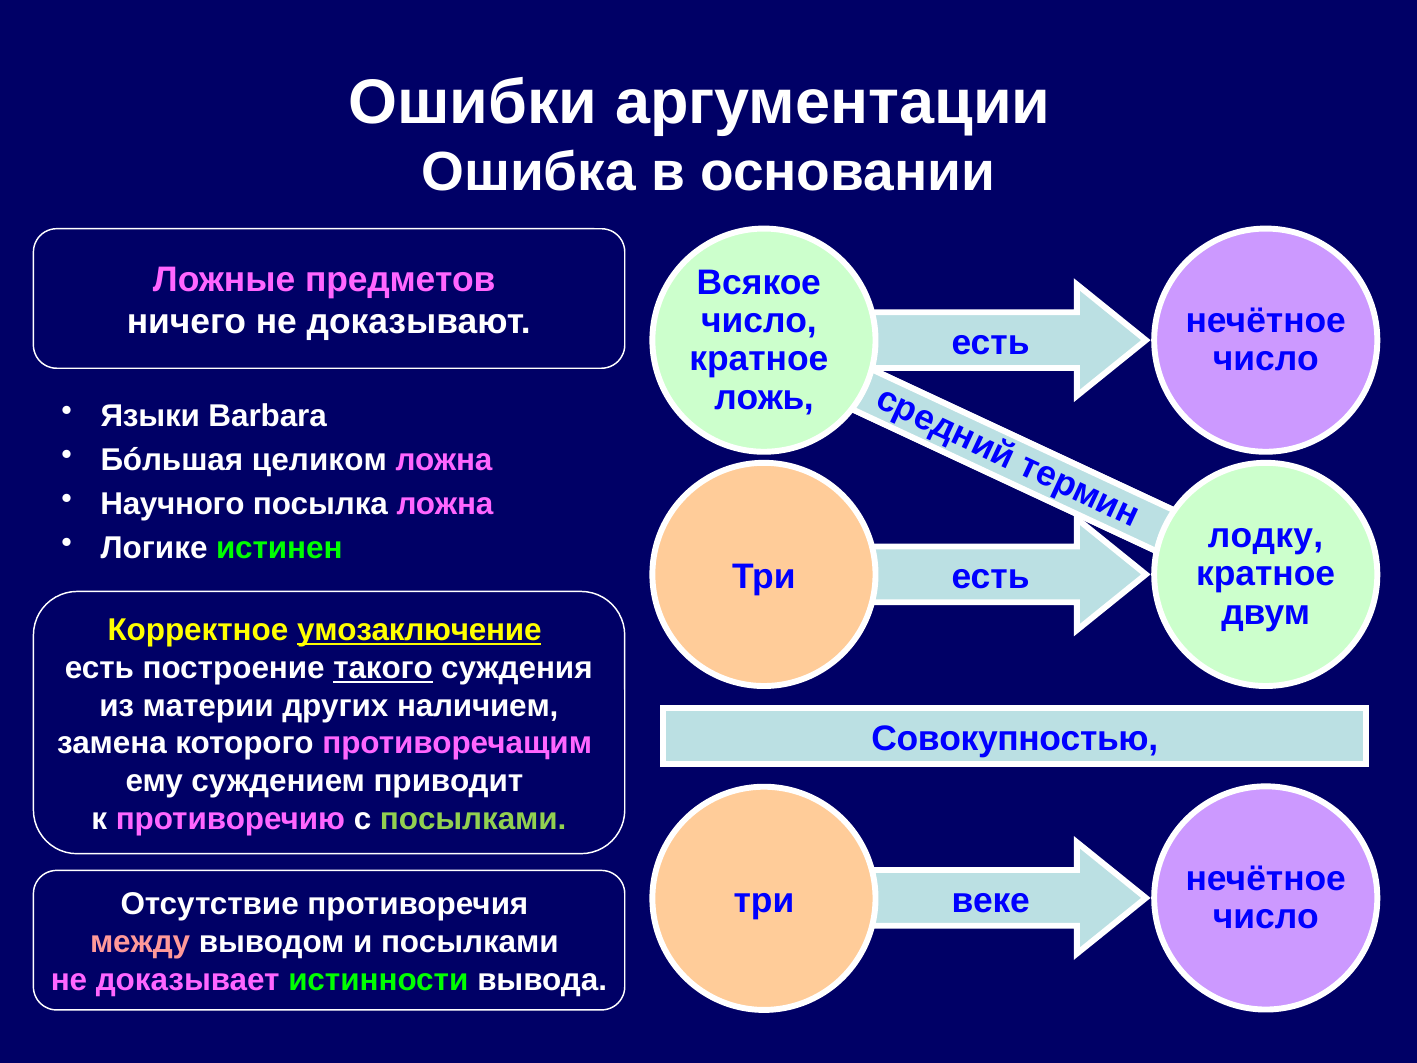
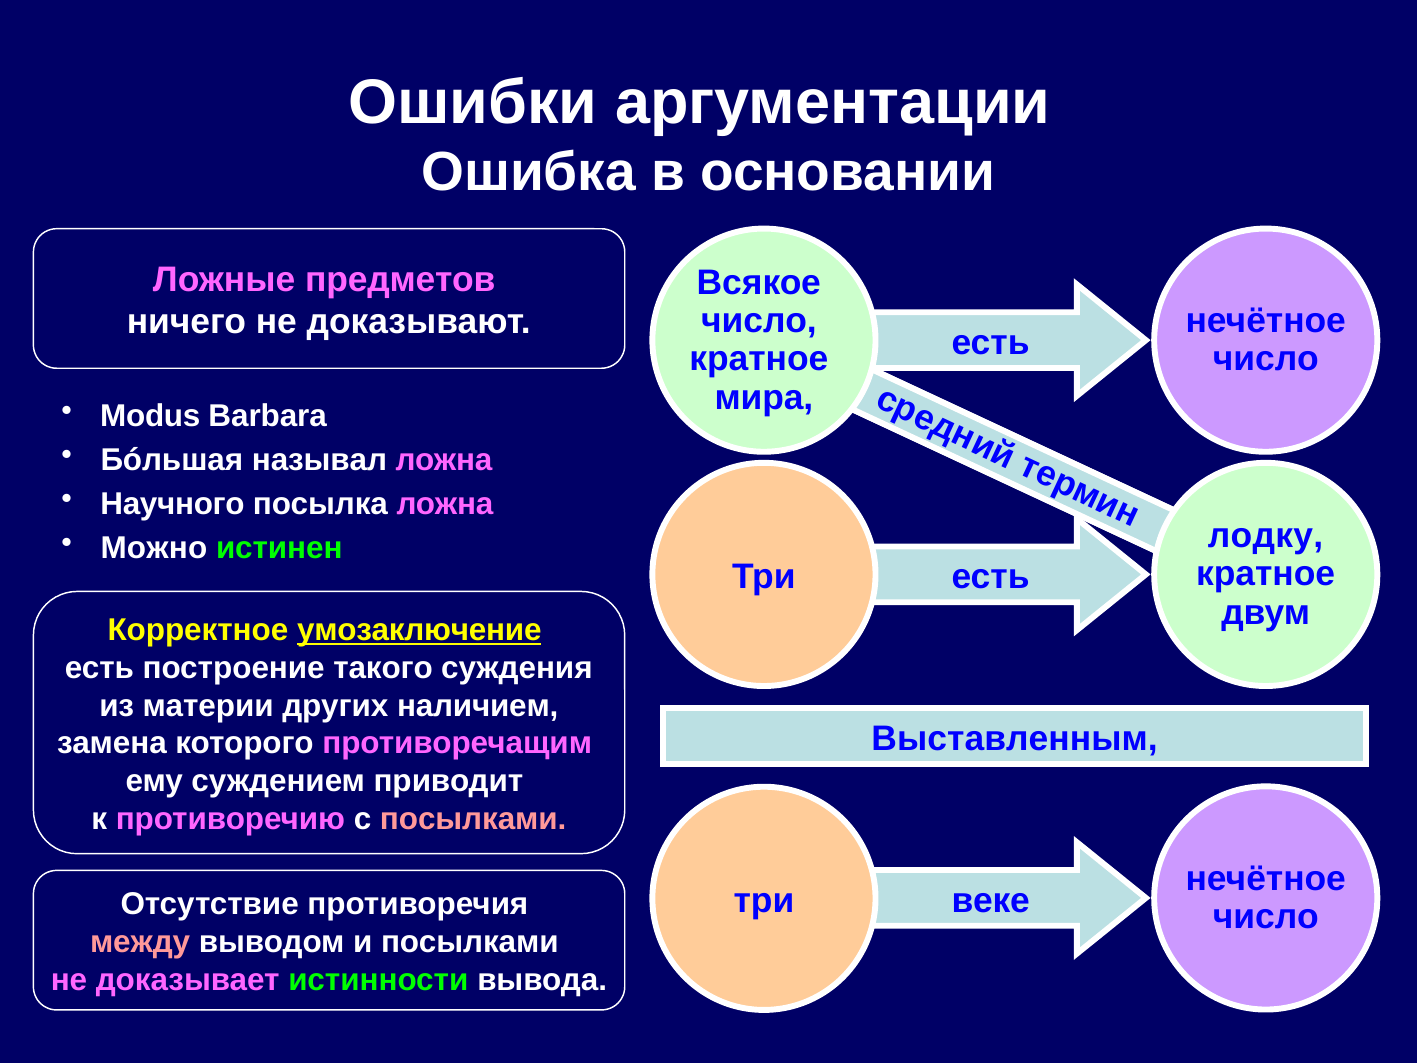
ложь: ложь -> мира
Языки: Языки -> Modus
целиком: целиком -> называл
Логике: Логике -> Можно
такого underline: present -> none
Совокупностью: Совокупностью -> Выставленным
посылками at (473, 819) colour: light green -> pink
